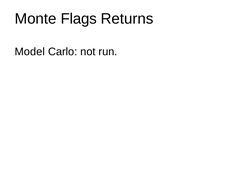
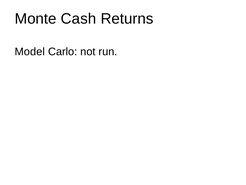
Flags: Flags -> Cash
